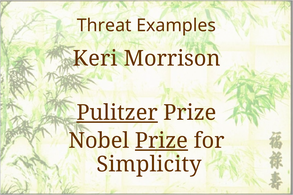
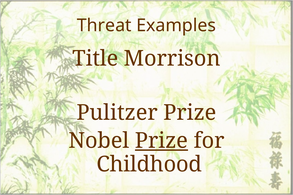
Keri: Keri -> Title
Pulitzer underline: present -> none
Simplicity: Simplicity -> Childhood
